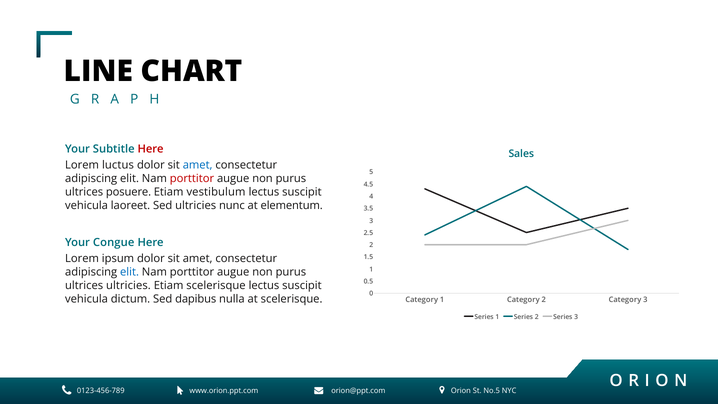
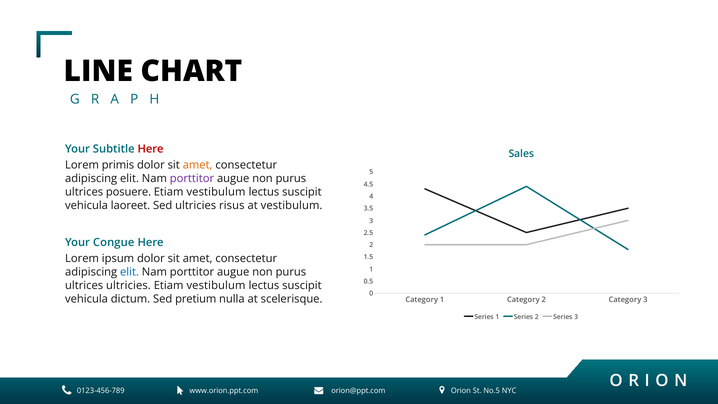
luctus: luctus -> primis
amet at (198, 165) colour: blue -> orange
porttitor at (192, 179) colour: red -> purple
nunc: nunc -> risus
at elementum: elementum -> vestibulum
scelerisque at (216, 286): scelerisque -> vestibulum
dapibus: dapibus -> pretium
